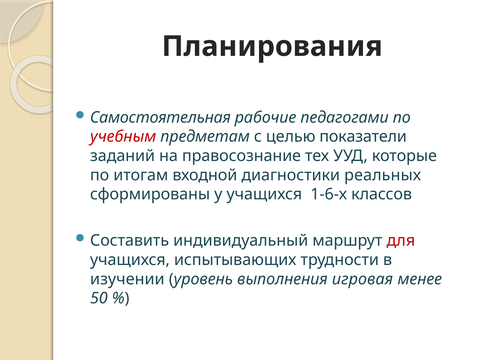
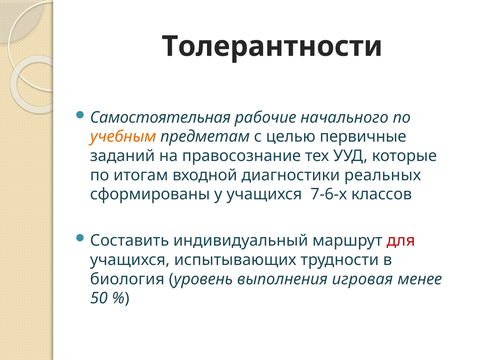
Планирования: Планирования -> Толерантности
педагогами: педагогами -> начального
учебным colour: red -> orange
показатели: показатели -> первичные
1-6-х: 1-6-х -> 7-6-х
изучении: изучении -> биология
